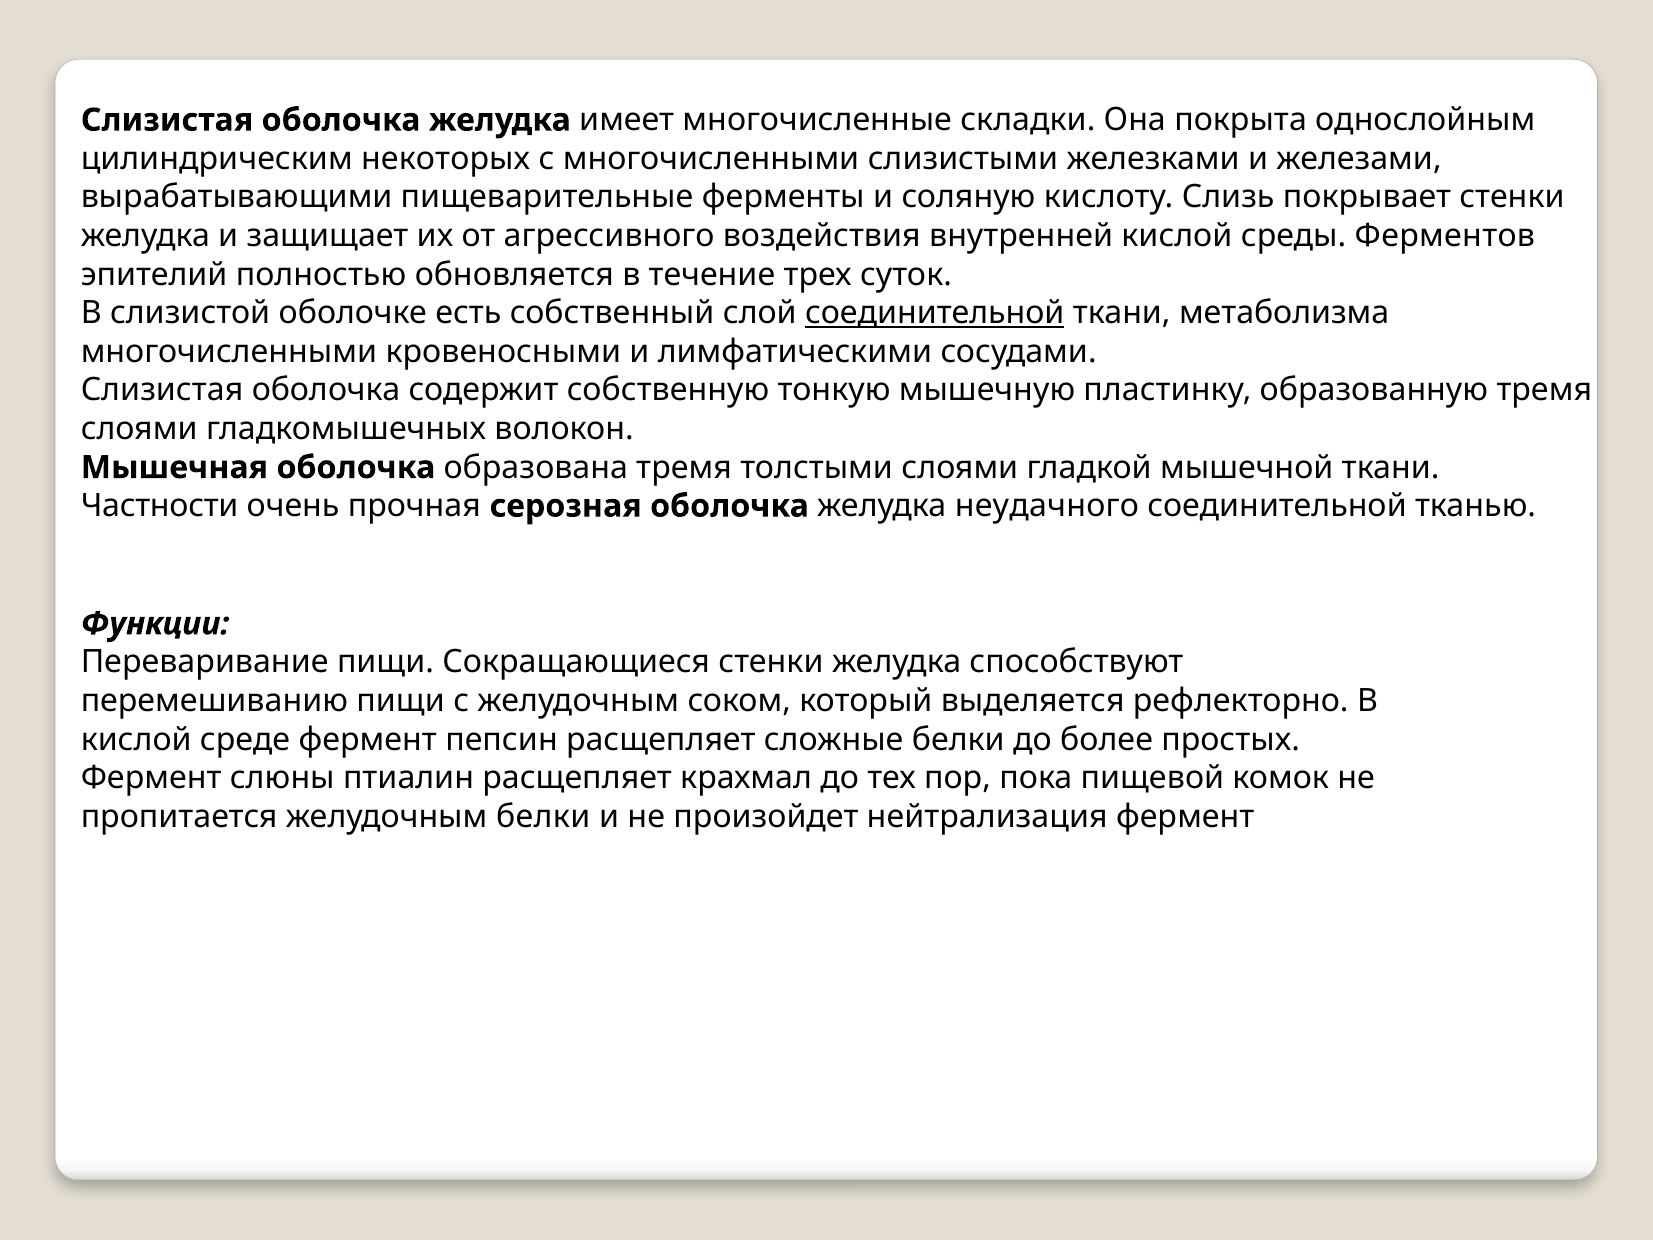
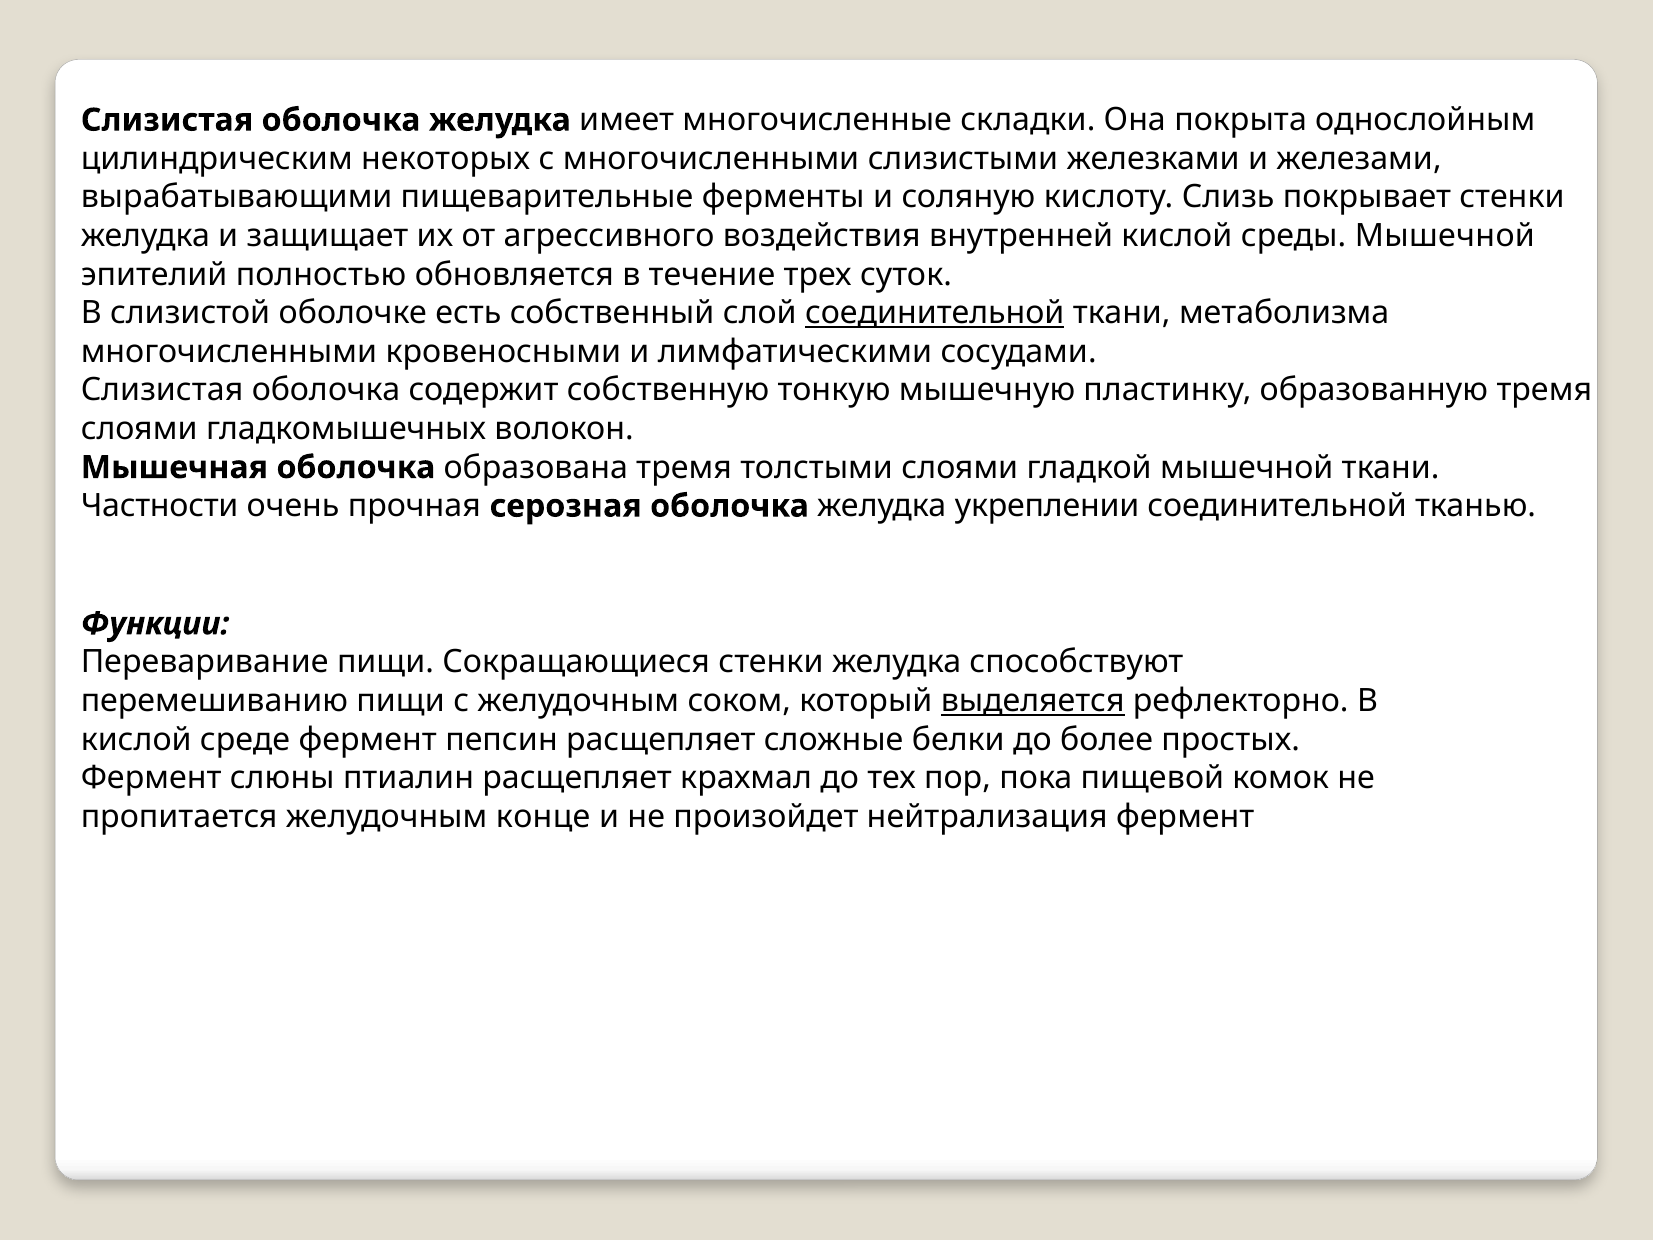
среды Ферментов: Ферментов -> Мышечной
неудачного: неудачного -> укреплении
выделяется underline: none -> present
желудочным белки: белки -> конце
